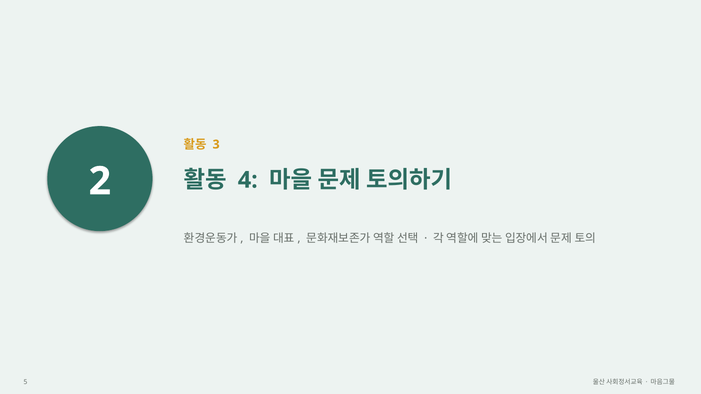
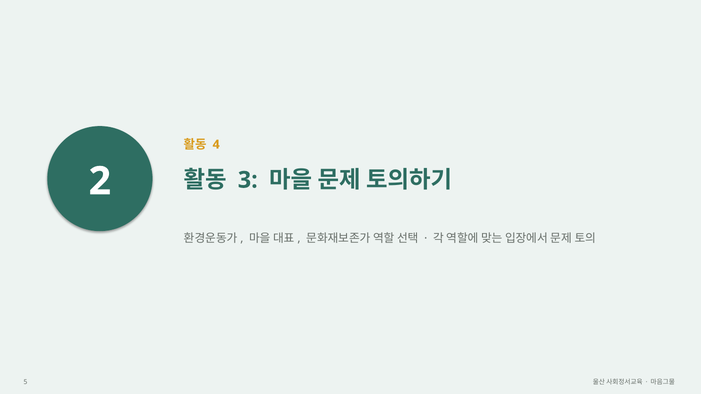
3: 3 -> 4
4: 4 -> 3
